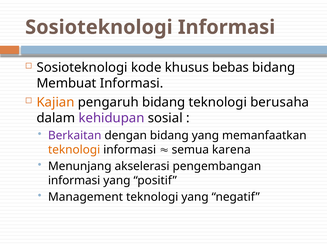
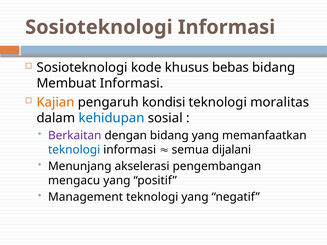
pengaruh bidang: bidang -> kondisi
berusaha: berusaha -> moralitas
kehidupan colour: purple -> blue
teknologi at (74, 150) colour: orange -> blue
karena: karena -> dijalani
informasi at (74, 181): informasi -> mengacu
